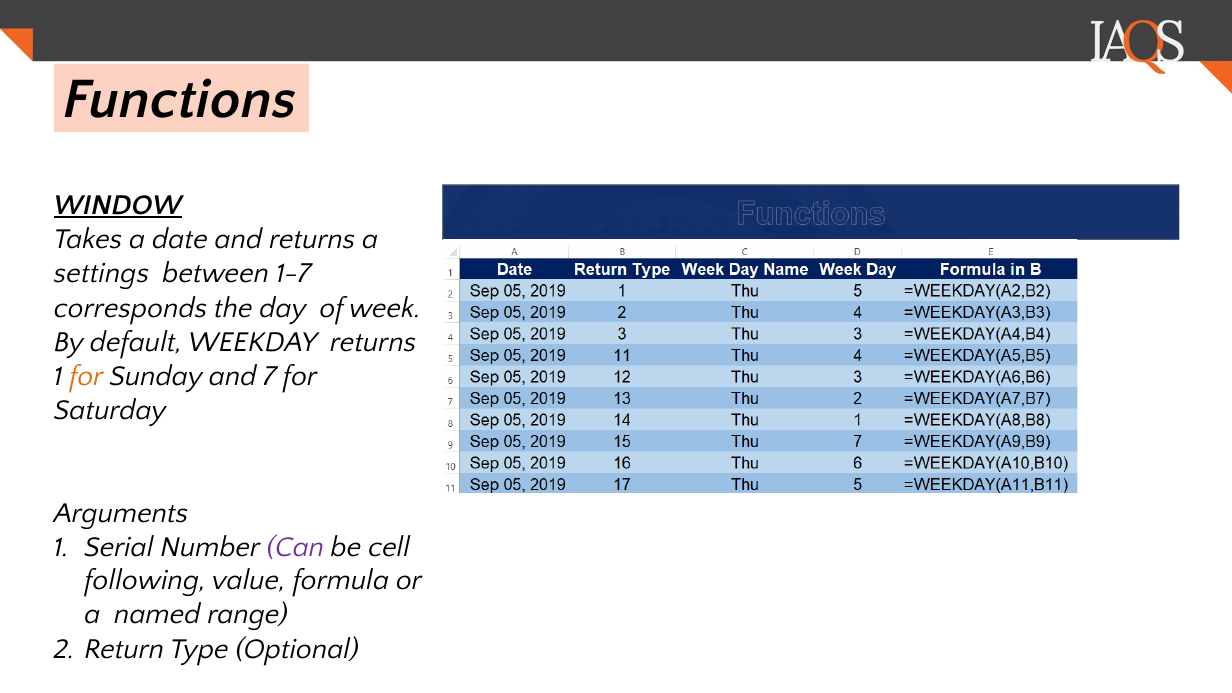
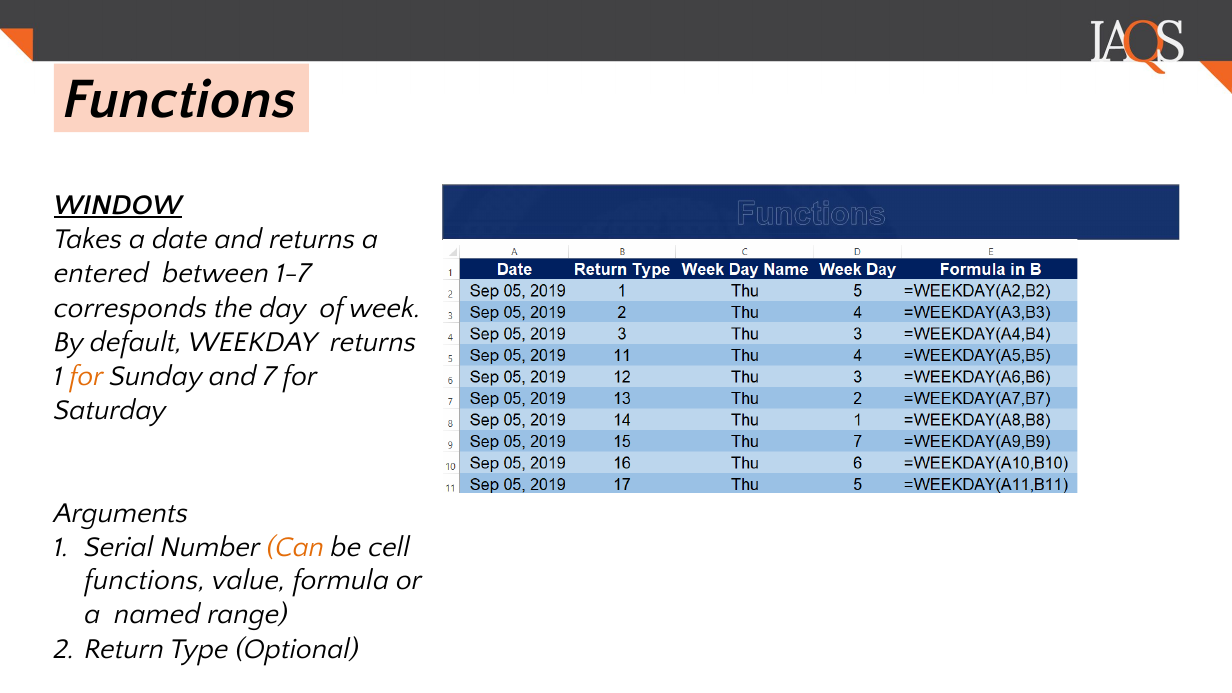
settings: settings -> entered
Can colour: purple -> orange
following at (145, 581): following -> functions
